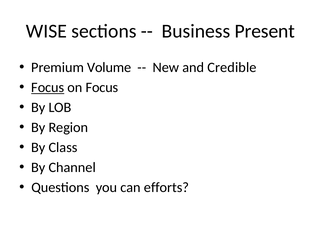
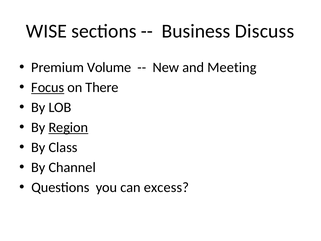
Present: Present -> Discuss
Credible: Credible -> Meeting
on Focus: Focus -> There
Region underline: none -> present
efforts: efforts -> excess
